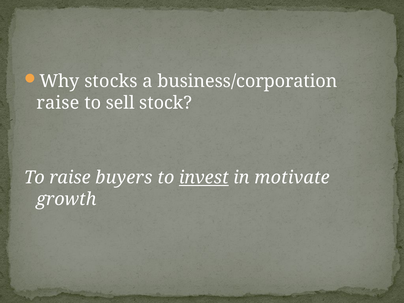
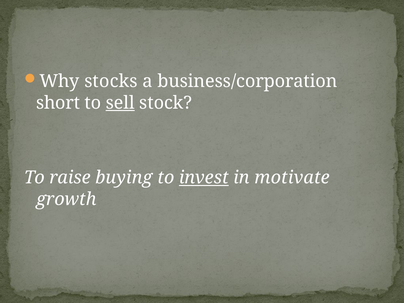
raise at (58, 103): raise -> short
sell underline: none -> present
buyers: buyers -> buying
